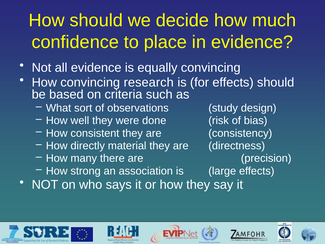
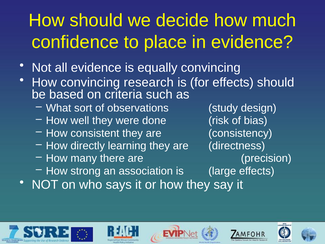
material: material -> learning
